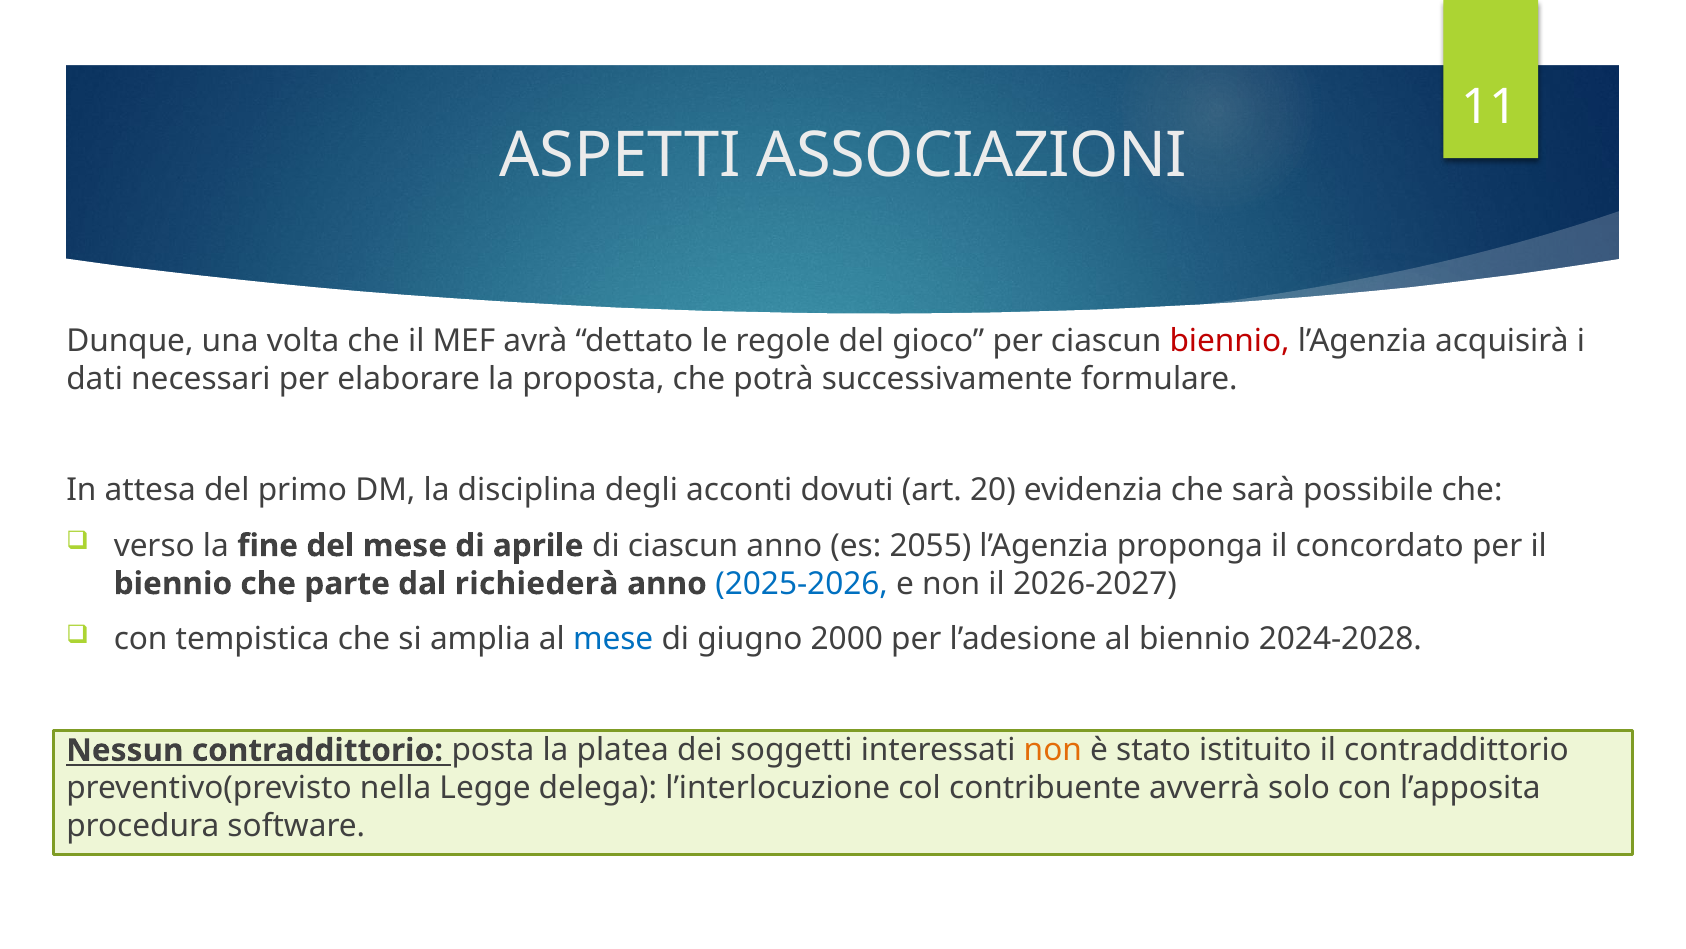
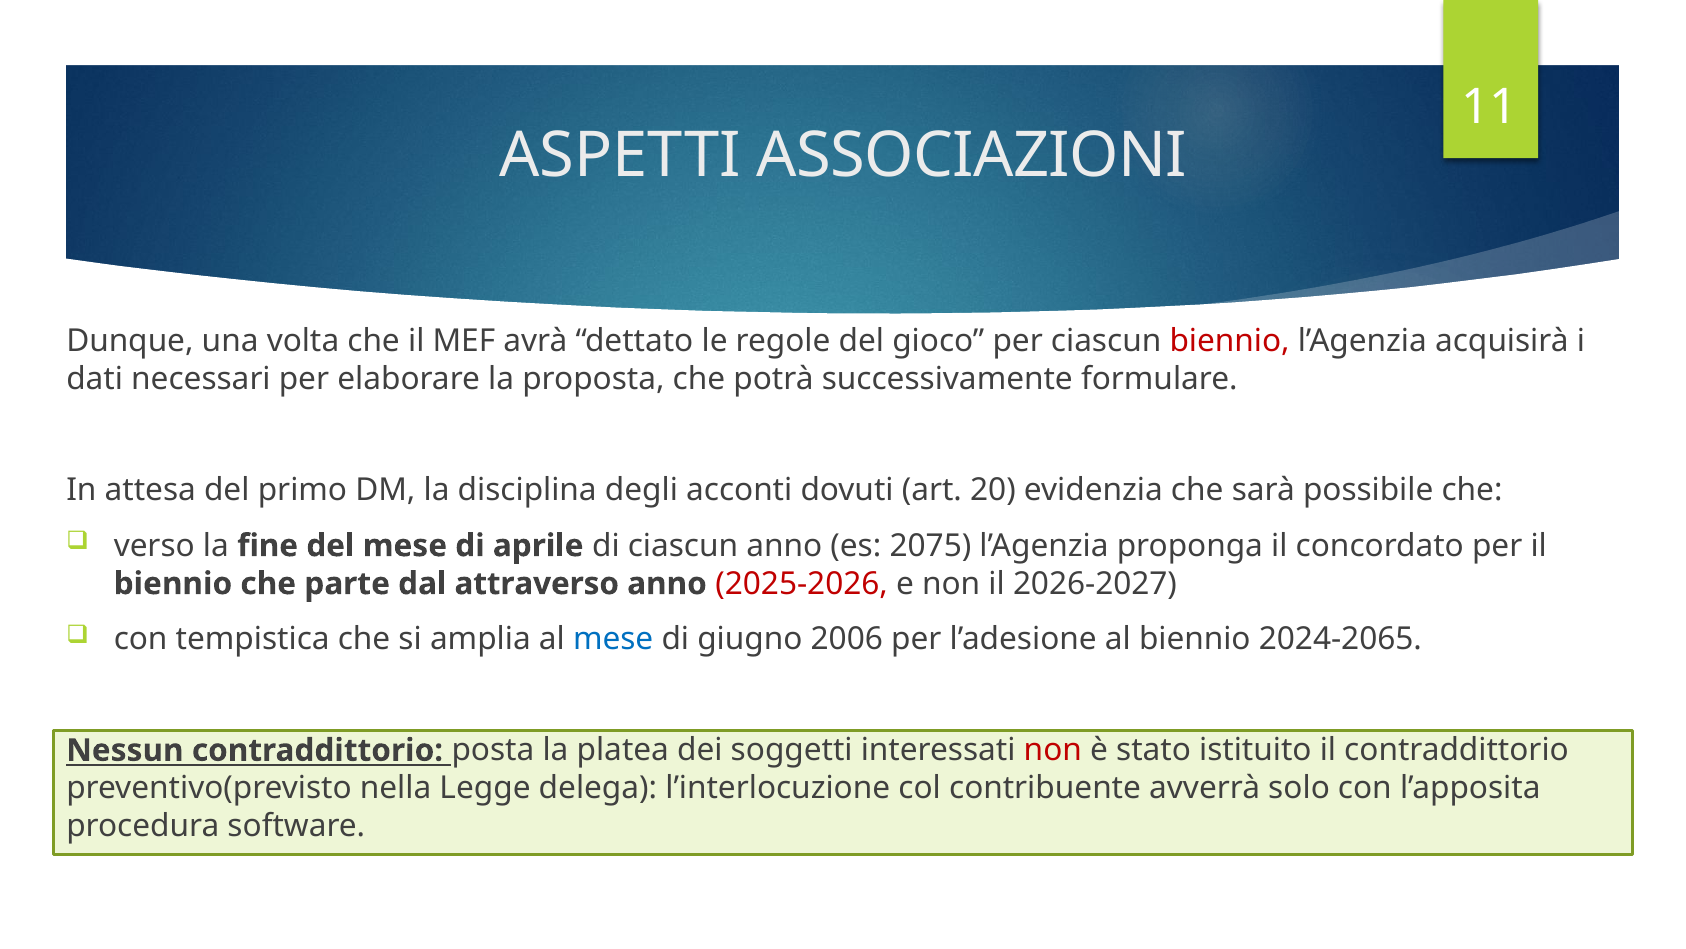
2055: 2055 -> 2075
richiederà: richiederà -> attraverso
2025-2026 colour: blue -> red
2000: 2000 -> 2006
2024-2028: 2024-2028 -> 2024-2065
non at (1053, 750) colour: orange -> red
